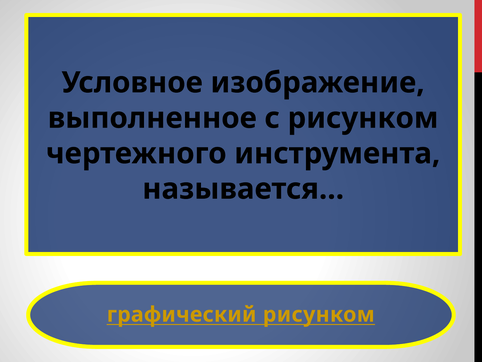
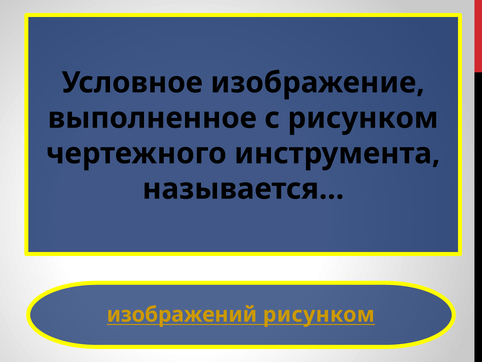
графический: графический -> изображений
